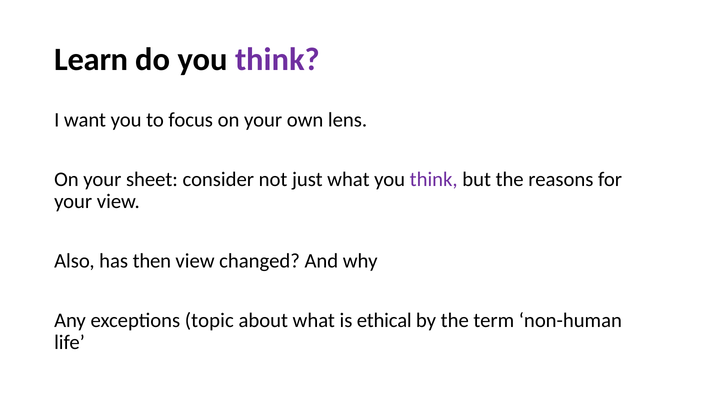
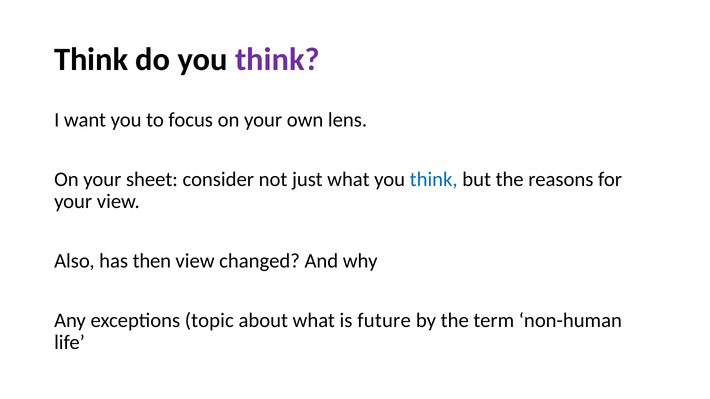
Learn at (91, 60): Learn -> Think
think at (434, 179) colour: purple -> blue
ethical: ethical -> future
